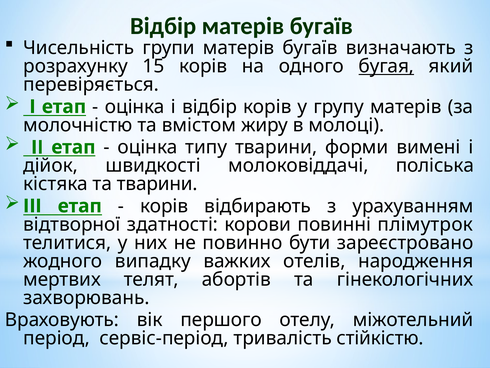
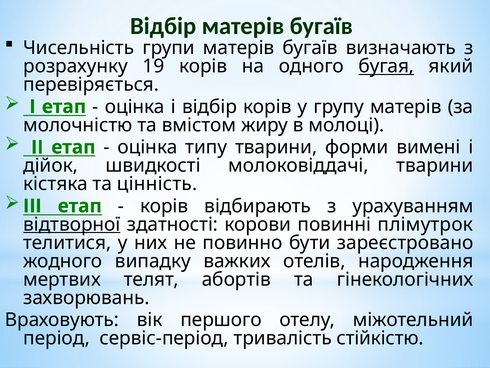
15: 15 -> 19
молоковіддачі поліська: поліська -> тварини
та тварини: тварини -> цінність
відтворної underline: none -> present
